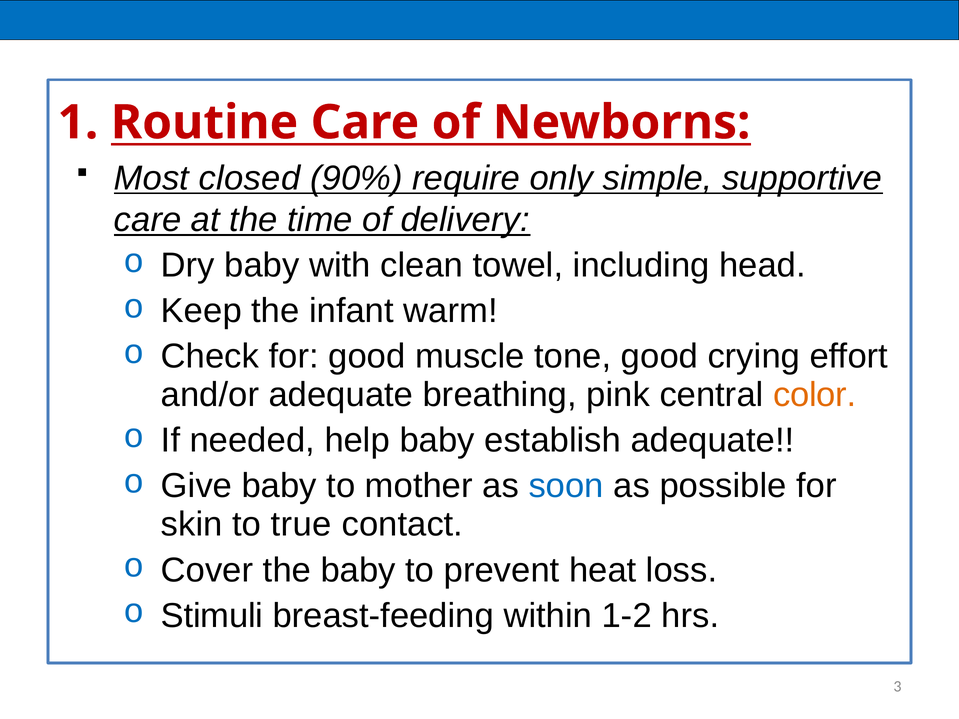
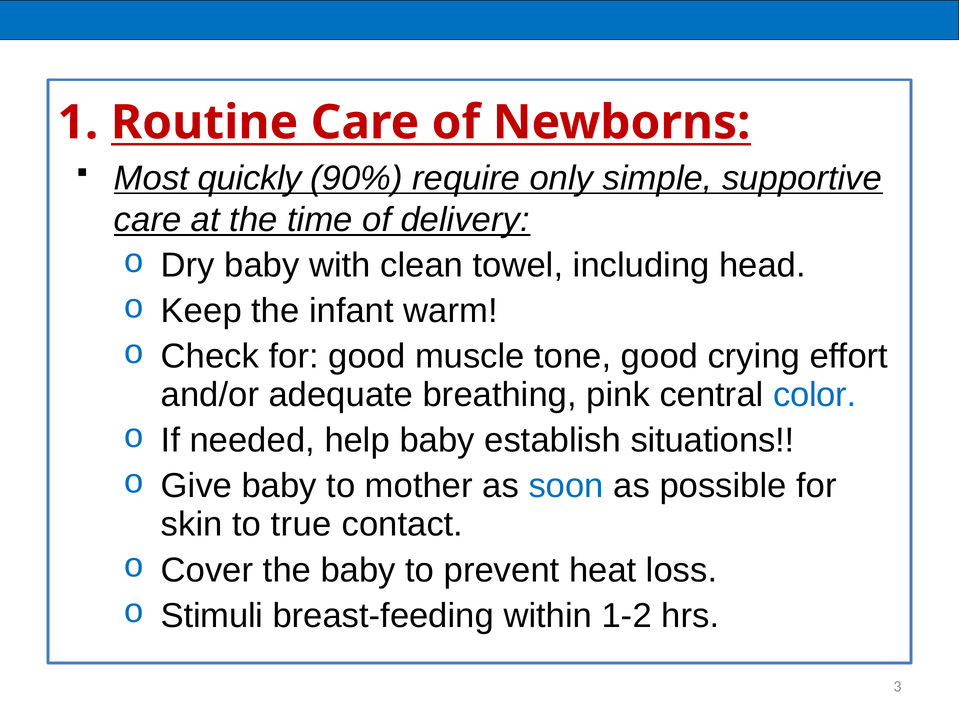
closed: closed -> quickly
color colour: orange -> blue
establish adequate: adequate -> situations
